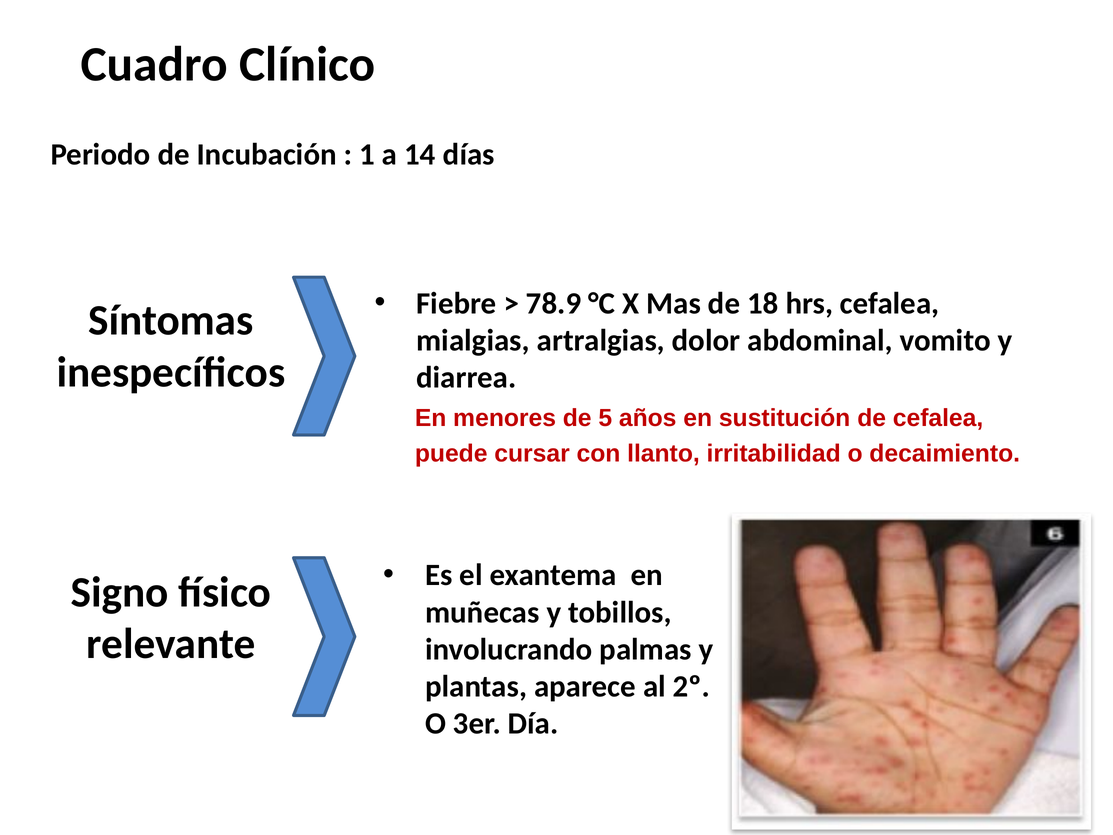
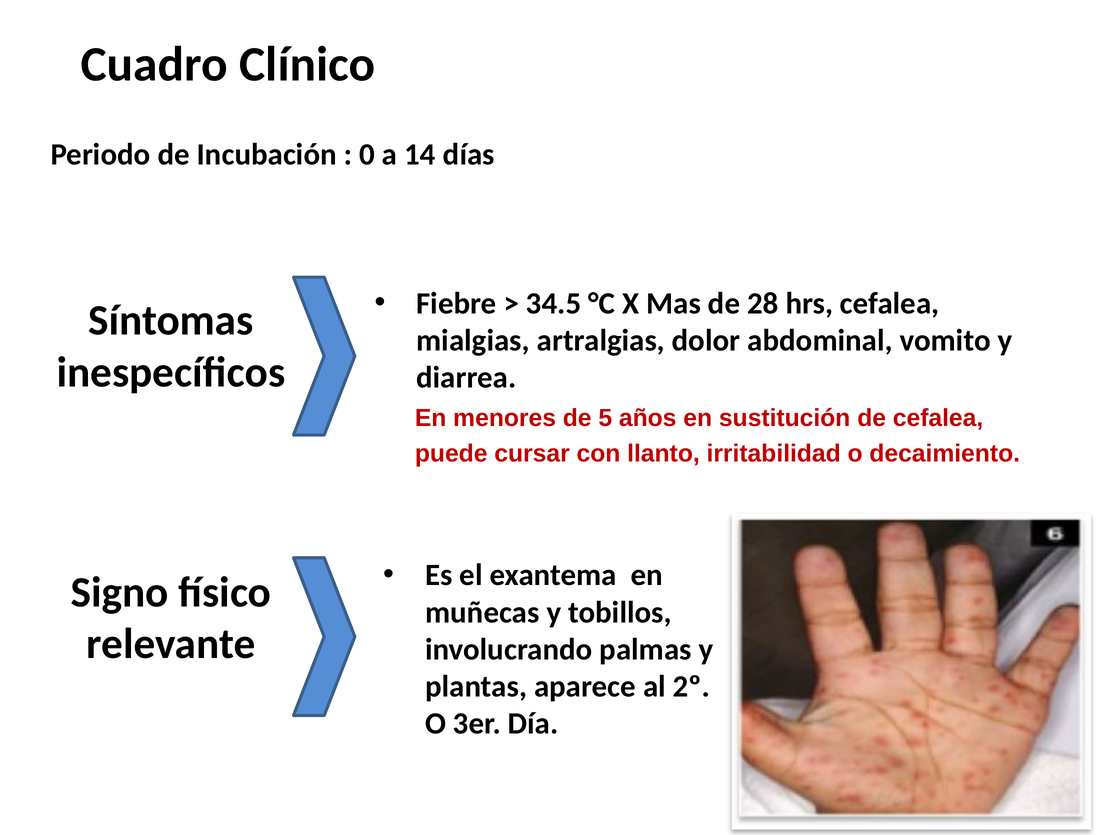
1: 1 -> 0
78.9: 78.9 -> 34.5
18: 18 -> 28
